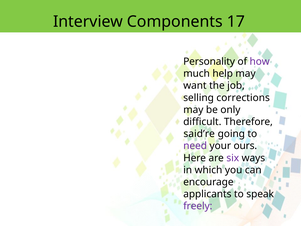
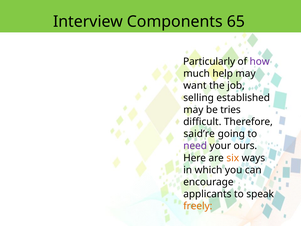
17: 17 -> 65
Personality: Personality -> Particularly
corrections: corrections -> established
only: only -> tries
six colour: purple -> orange
freely colour: purple -> orange
